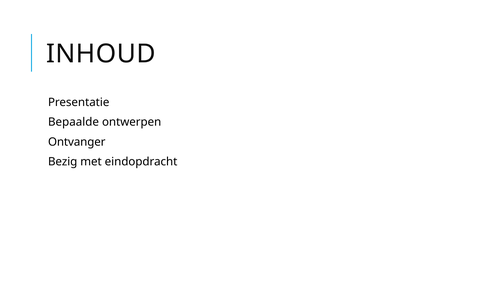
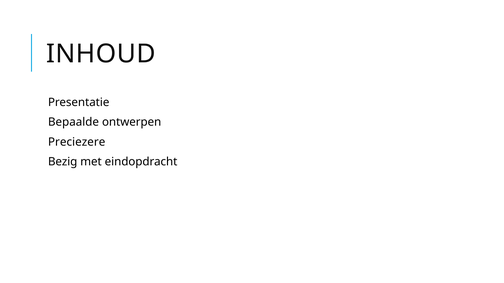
Ontvanger: Ontvanger -> Preciezere
